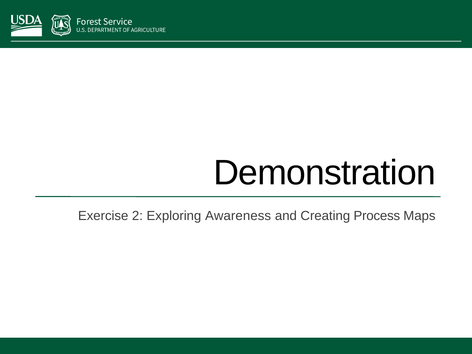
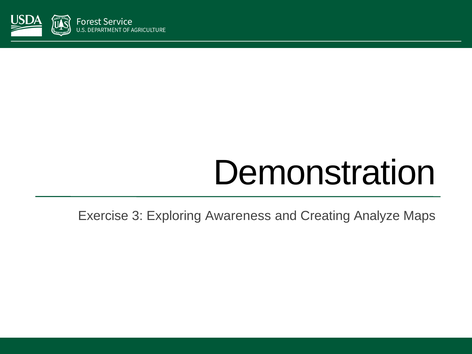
2: 2 -> 3
Process: Process -> Analyze
